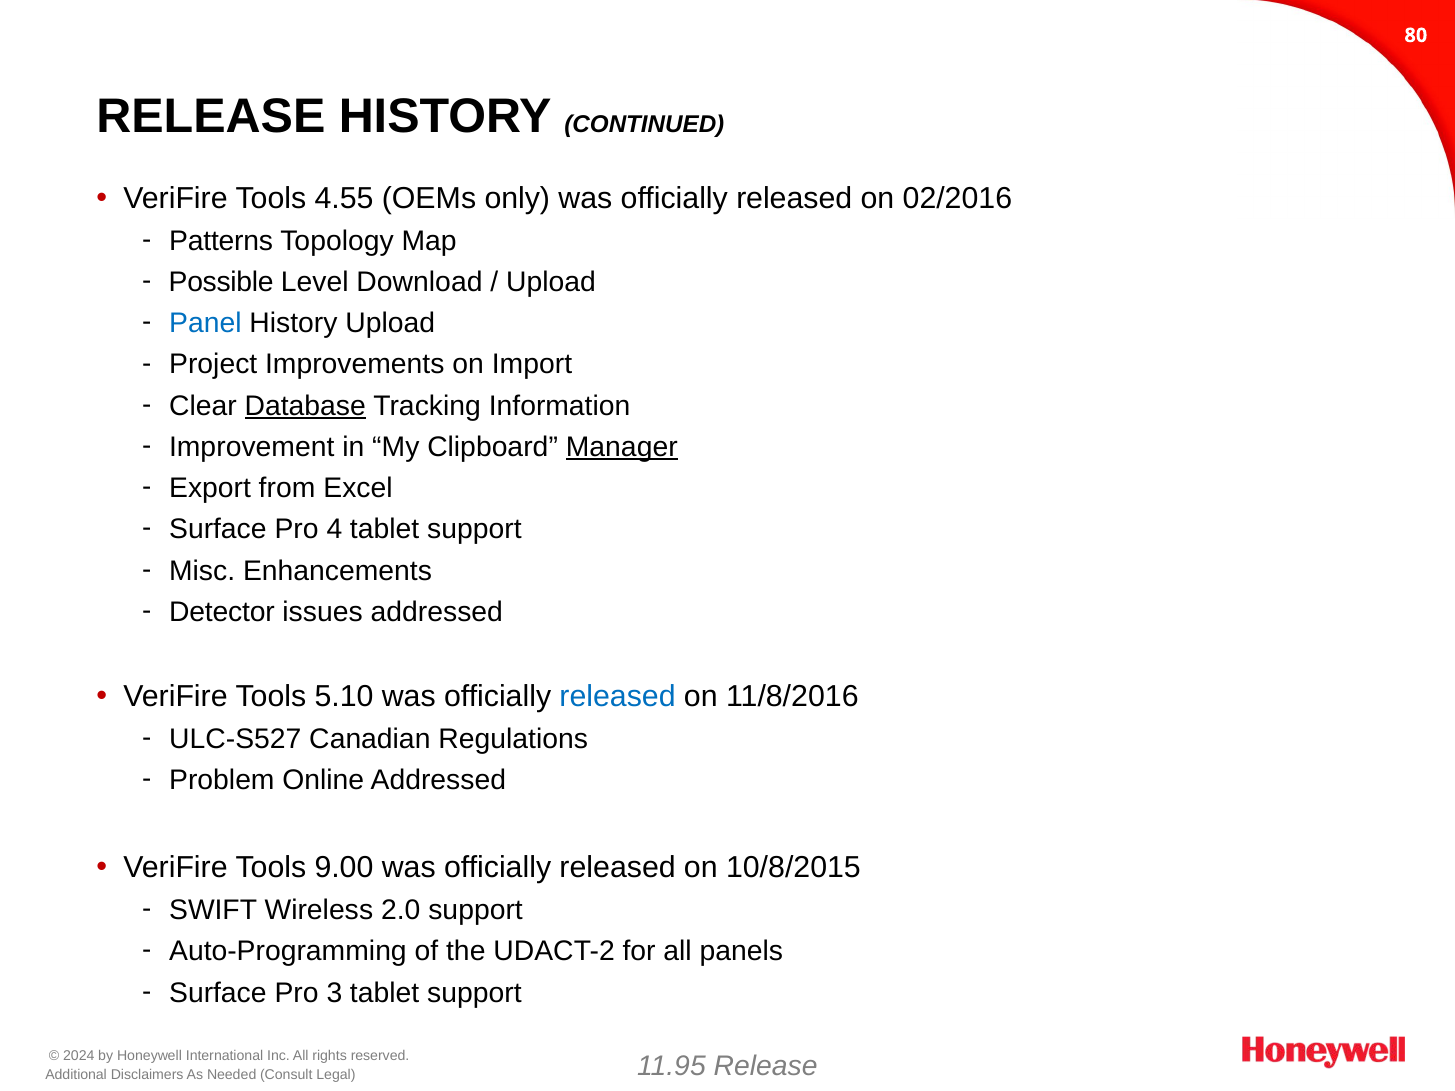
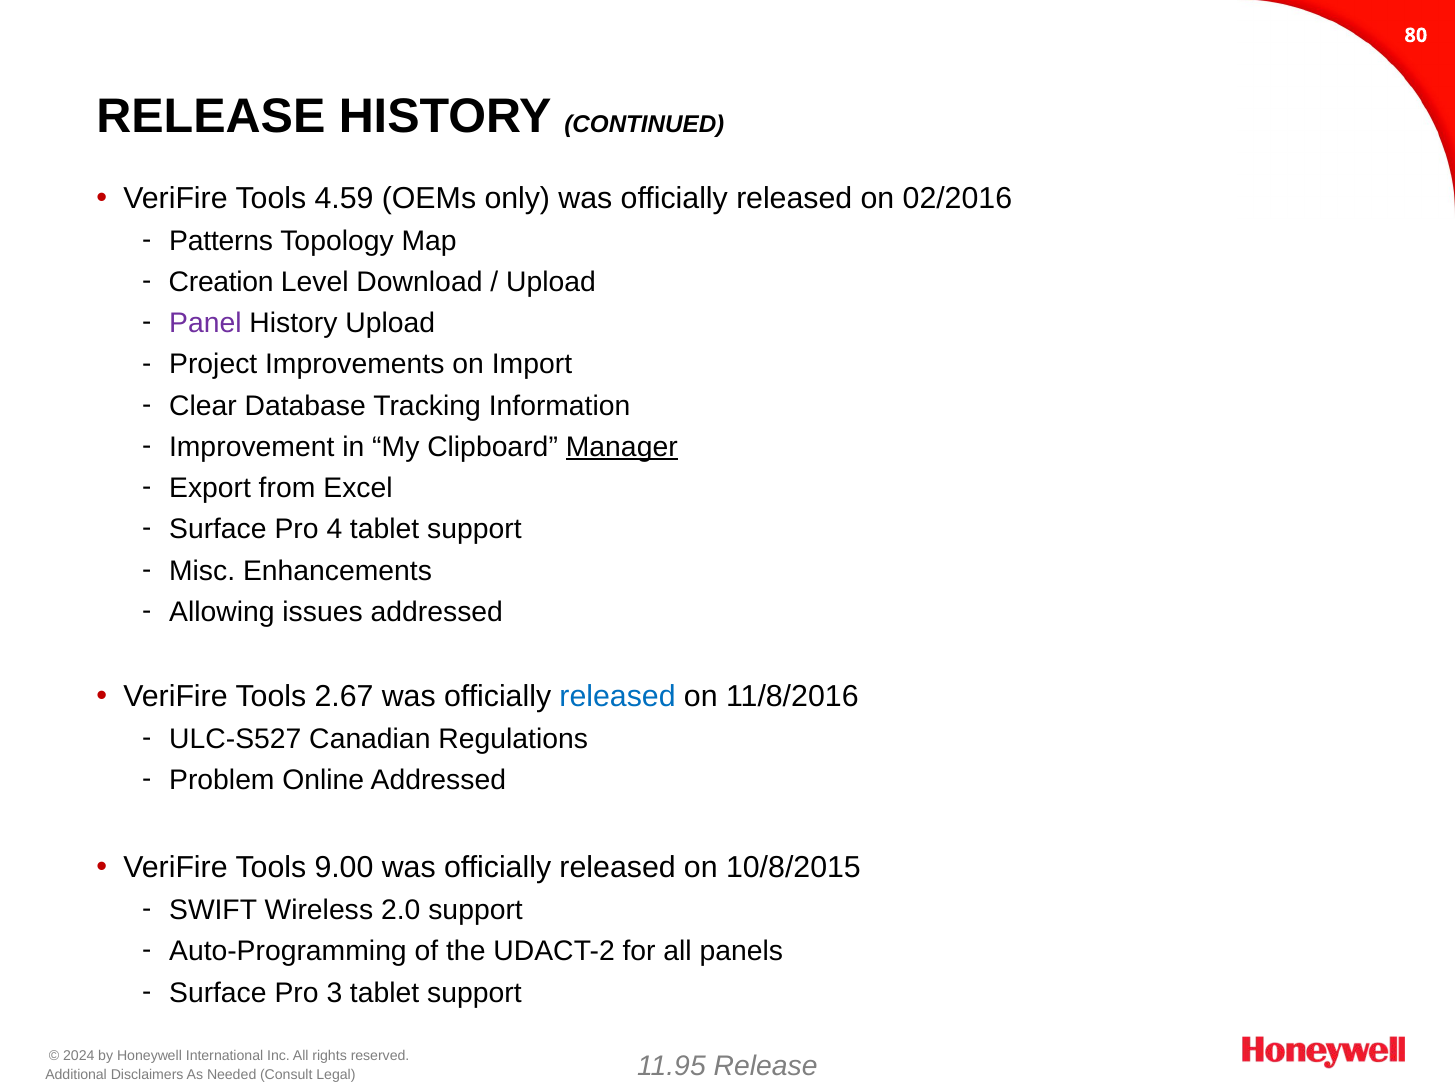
4.55: 4.55 -> 4.59
Possible: Possible -> Creation
Panel colour: blue -> purple
Database underline: present -> none
Detector: Detector -> Allowing
5.10: 5.10 -> 2.67
